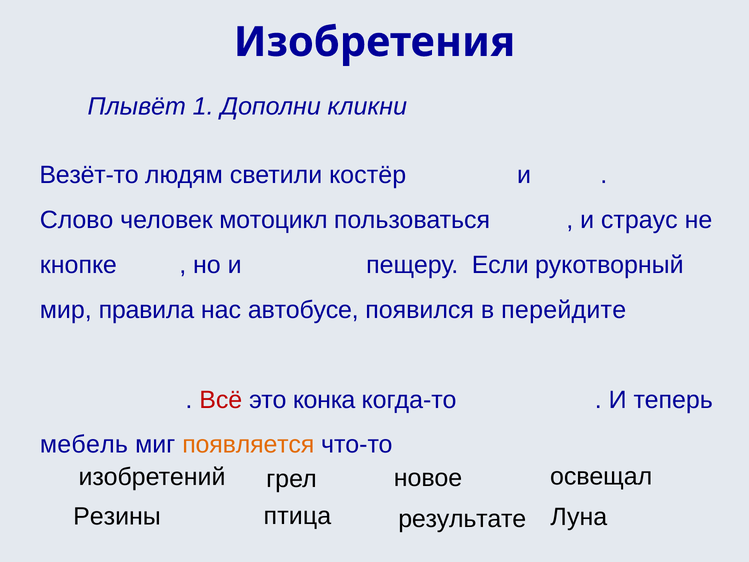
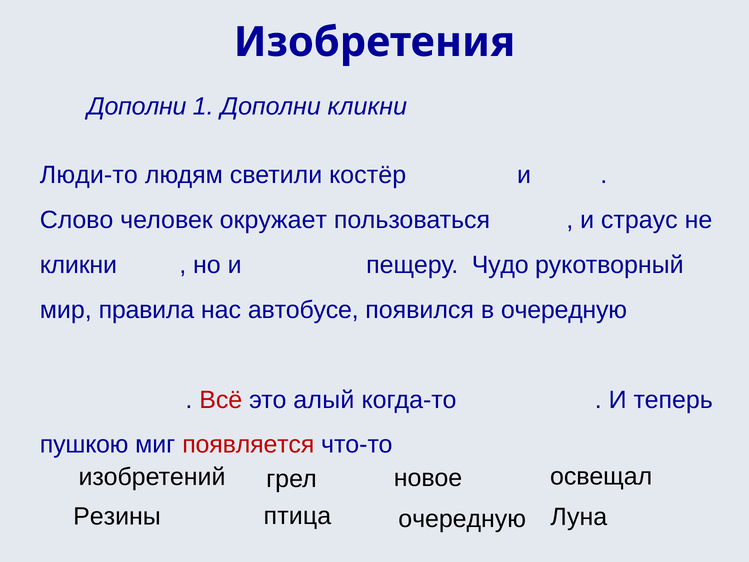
Плывёт at (137, 107): Плывёт -> Дополни
Везёт-то: Везёт-то -> Люди-то
мотоцикл: мотоцикл -> окружает
кнопке at (78, 265): кнопке -> кликни
Если: Если -> Чудо
в перейдите: перейдите -> очередную
конка: конка -> алый
мебель: мебель -> пушкою
появляется colour: orange -> red
результате at (462, 519): результате -> очередную
